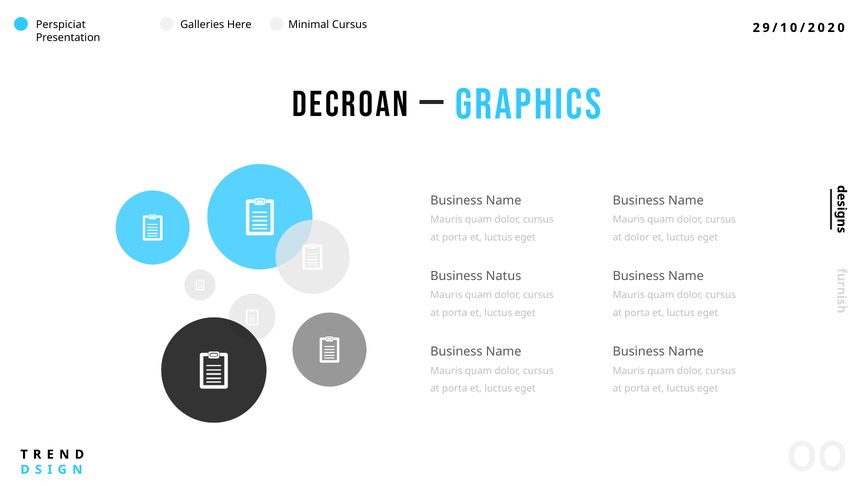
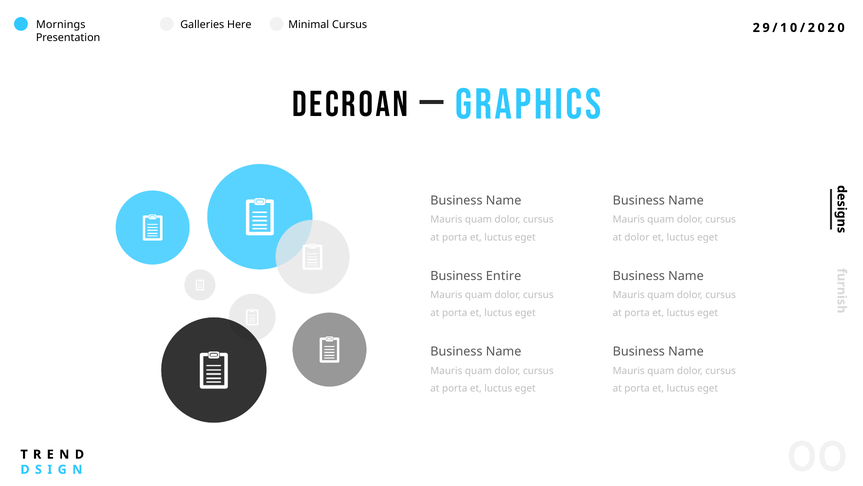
Perspiciat: Perspiciat -> Mornings
Natus: Natus -> Entire
